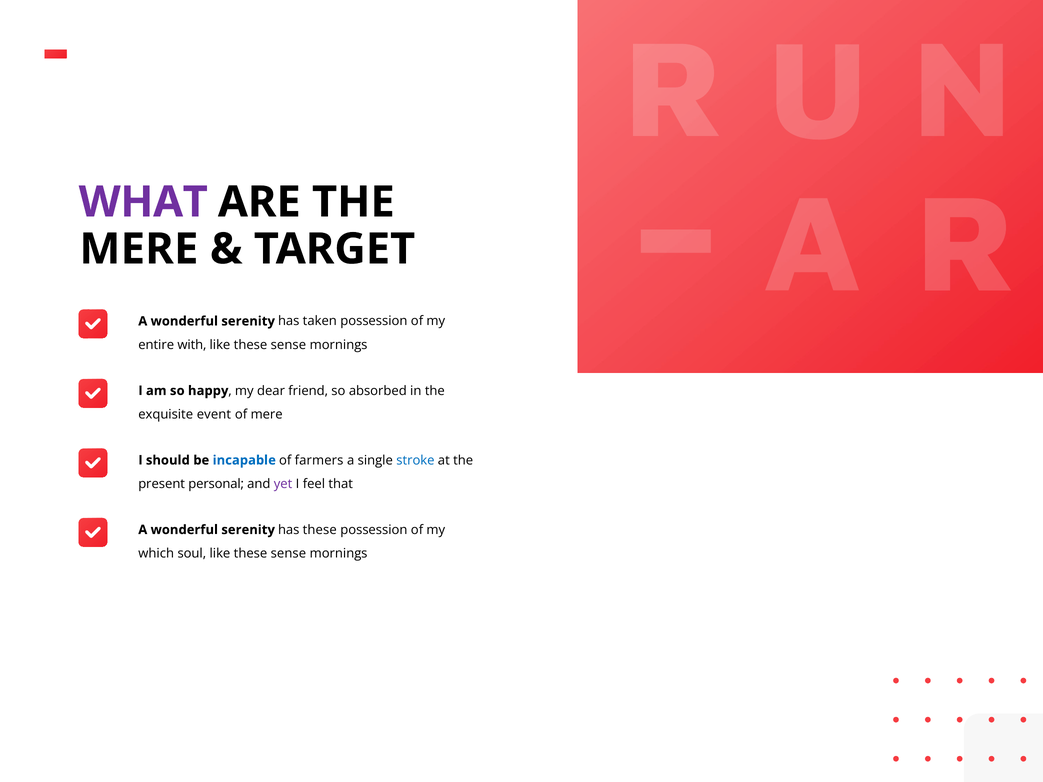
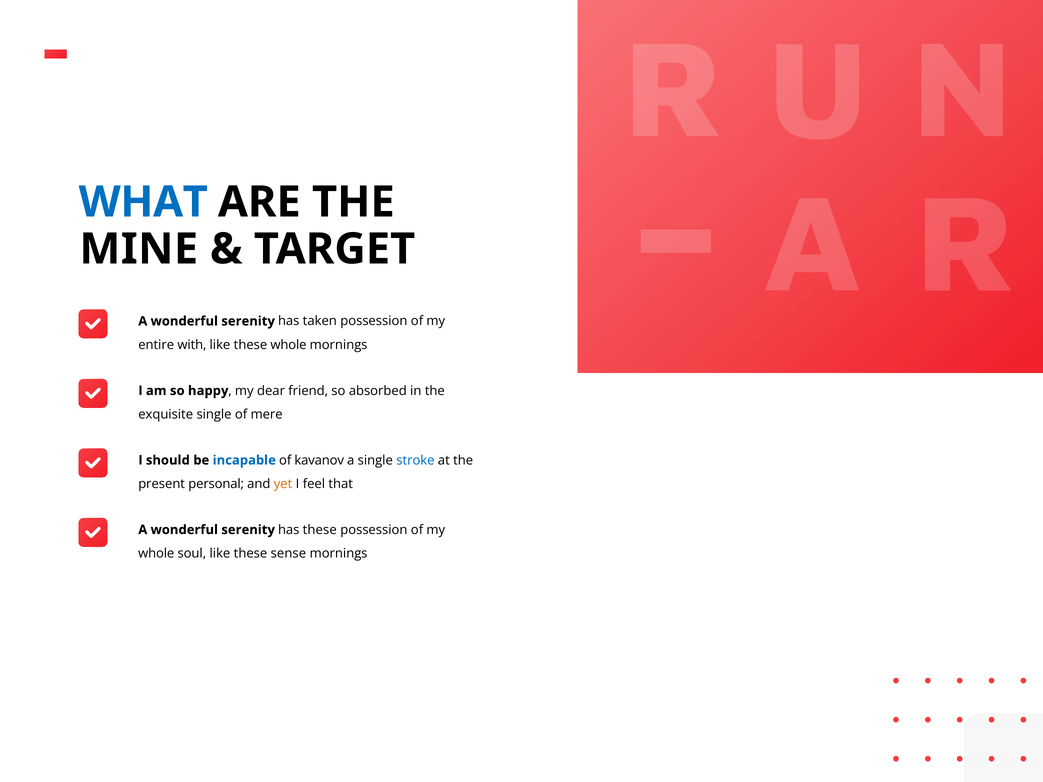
WHAT colour: purple -> blue
MERE at (139, 249): MERE -> MINE
sense at (288, 345): sense -> whole
exquisite event: event -> single
farmers: farmers -> kavanov
yet colour: purple -> orange
which at (156, 553): which -> whole
